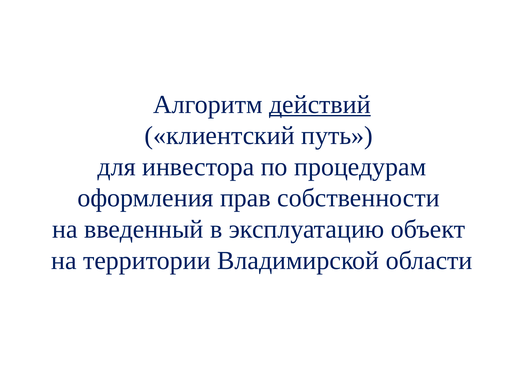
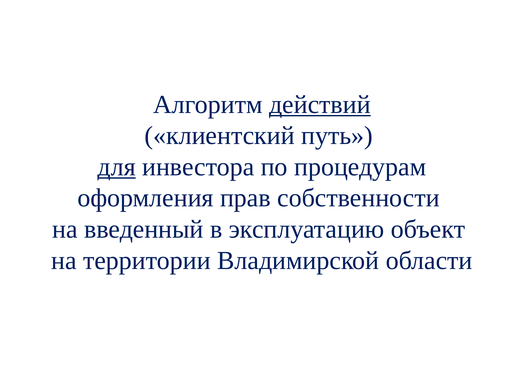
для underline: none -> present
